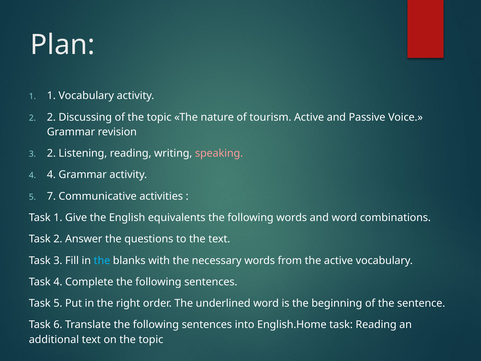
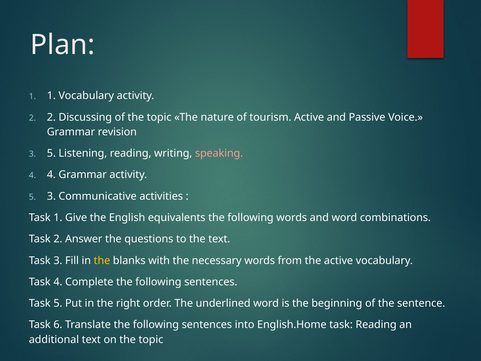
3 2: 2 -> 5
5 7: 7 -> 3
the at (102, 260) colour: light blue -> yellow
